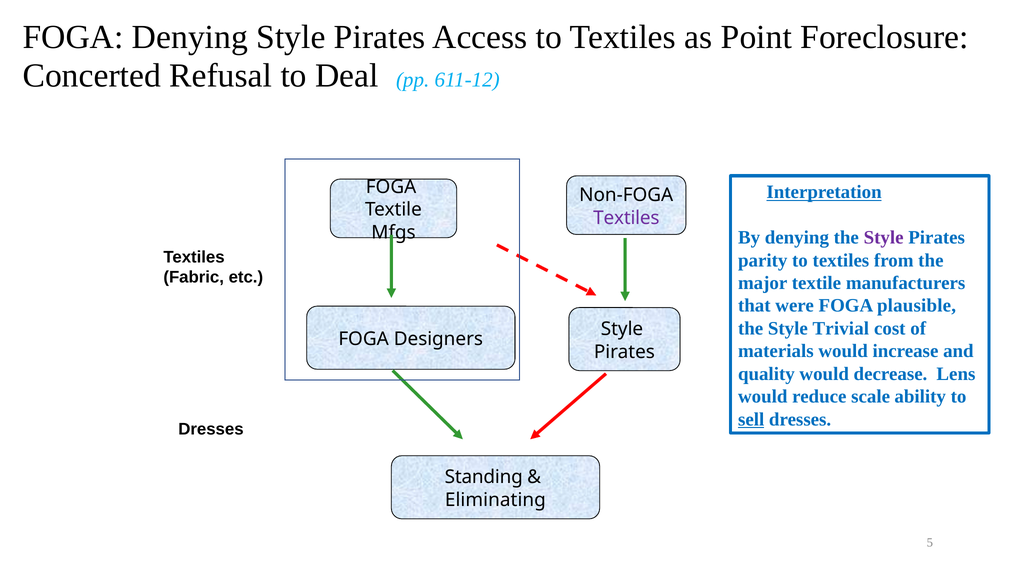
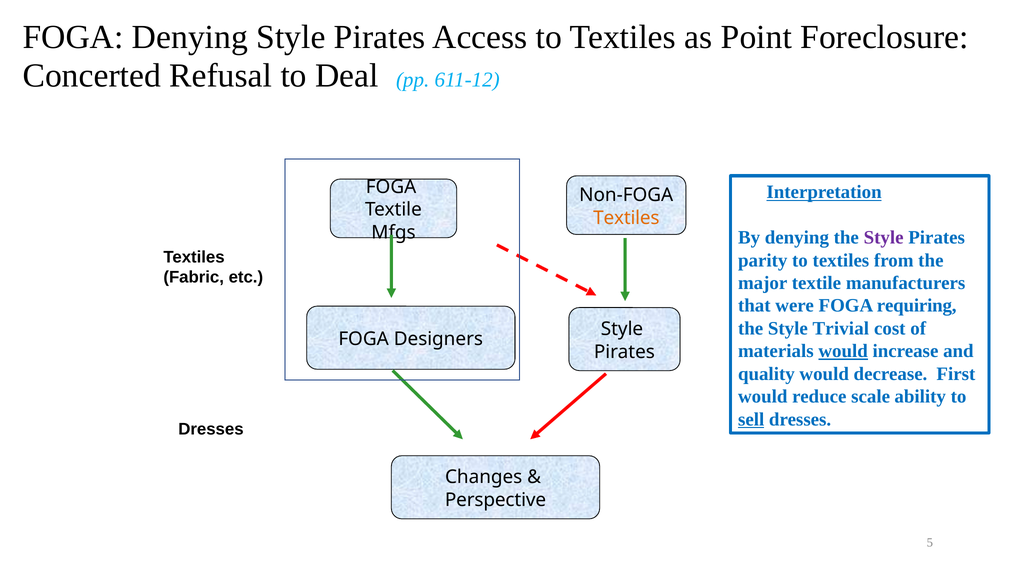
Textiles at (626, 218) colour: purple -> orange
plausible: plausible -> requiring
would at (843, 351) underline: none -> present
Lens: Lens -> First
Standing: Standing -> Changes
Eliminating: Eliminating -> Perspective
